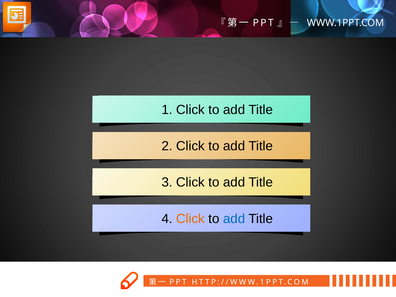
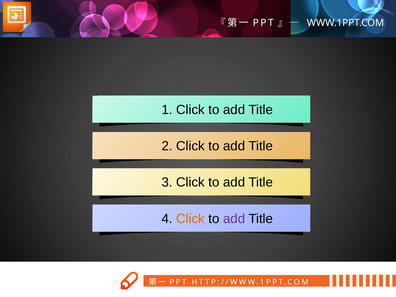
add at (234, 219) colour: blue -> purple
